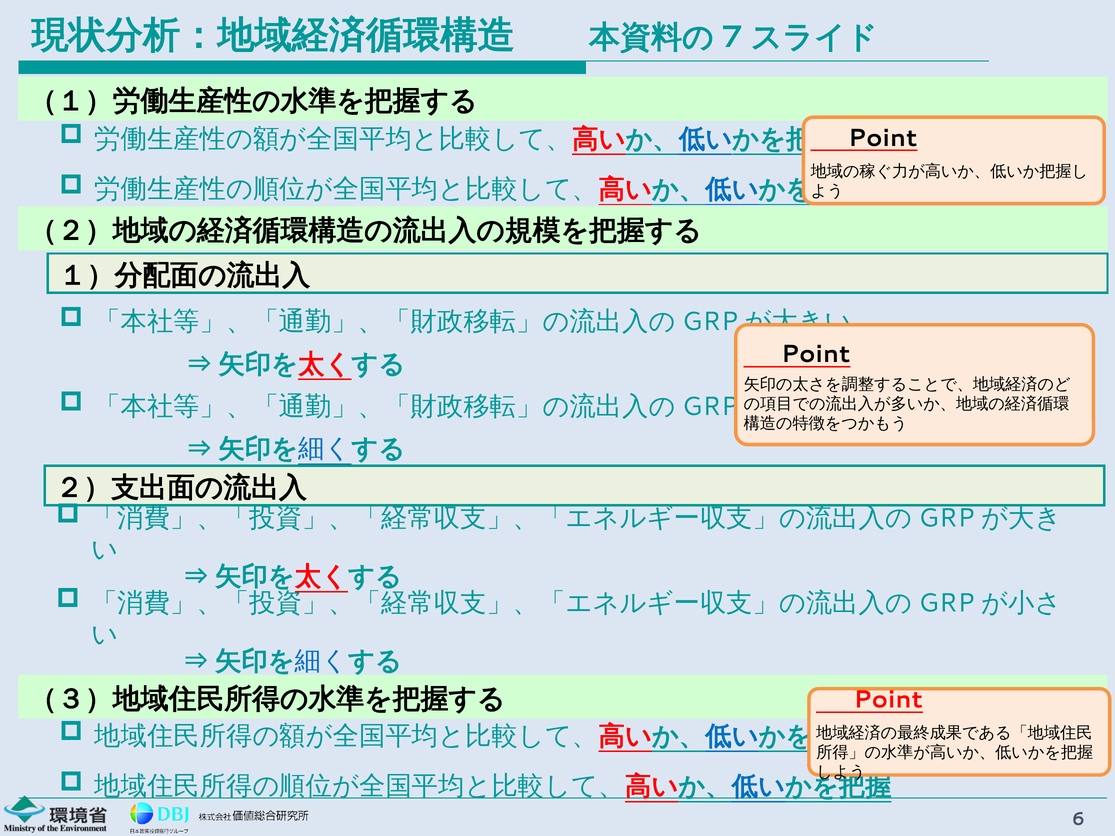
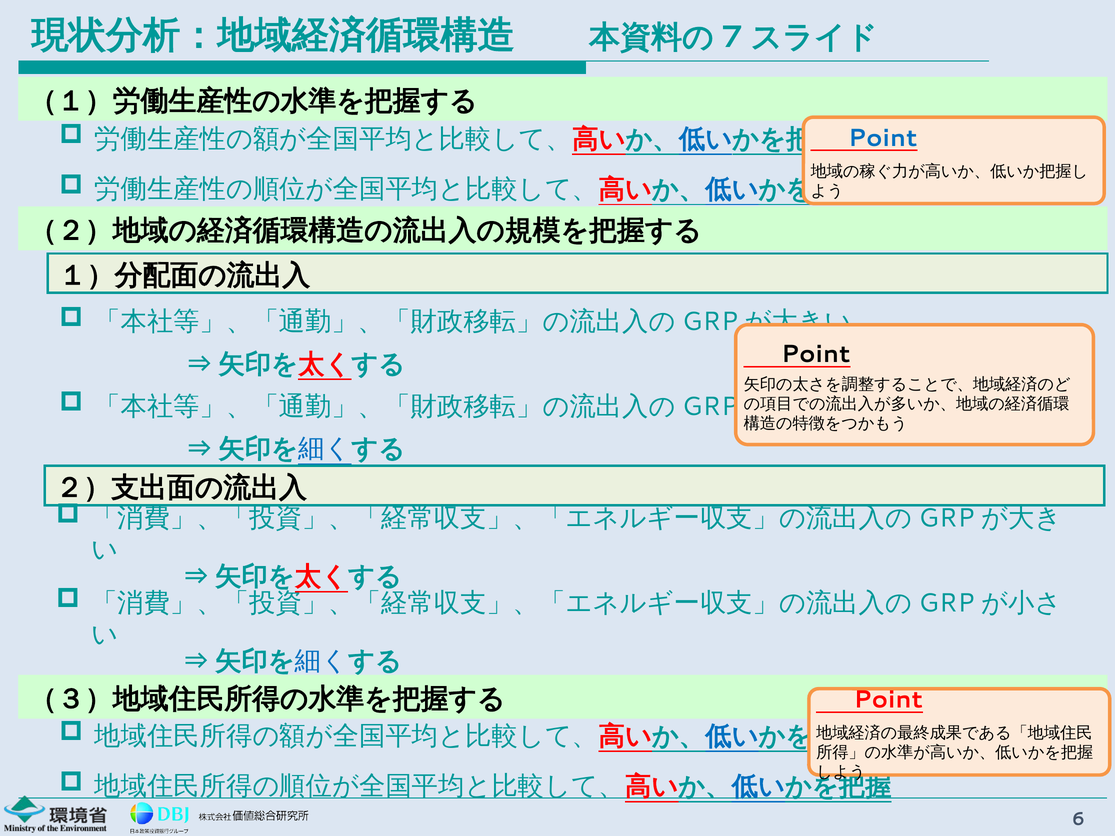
Point at (883, 138) colour: black -> blue
